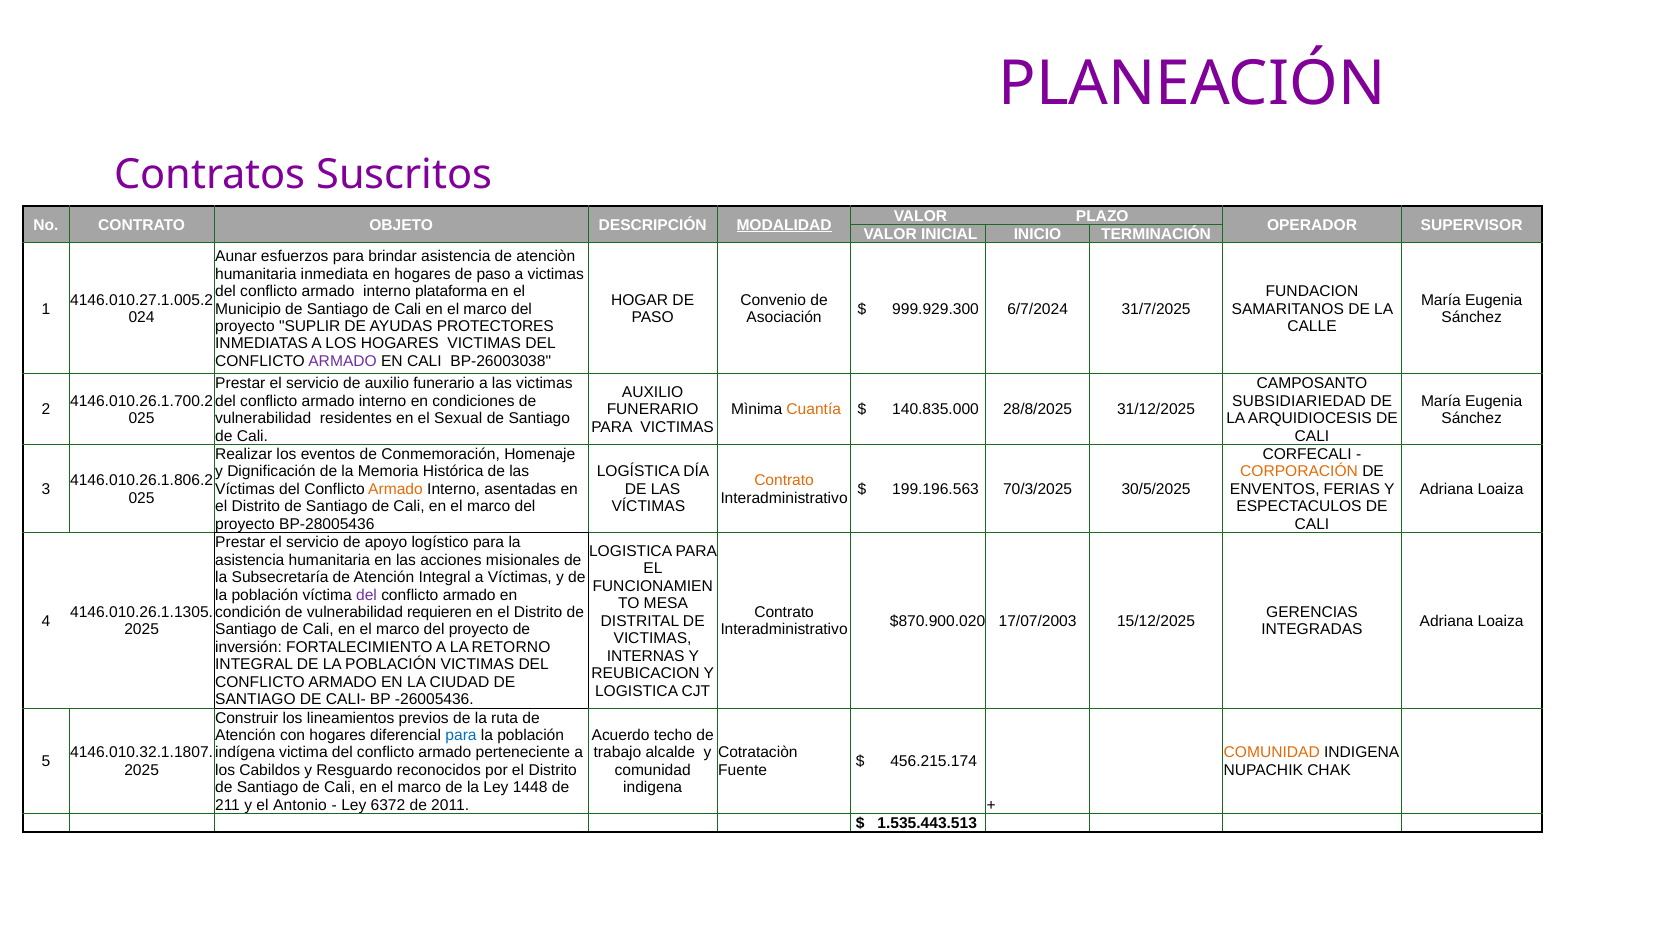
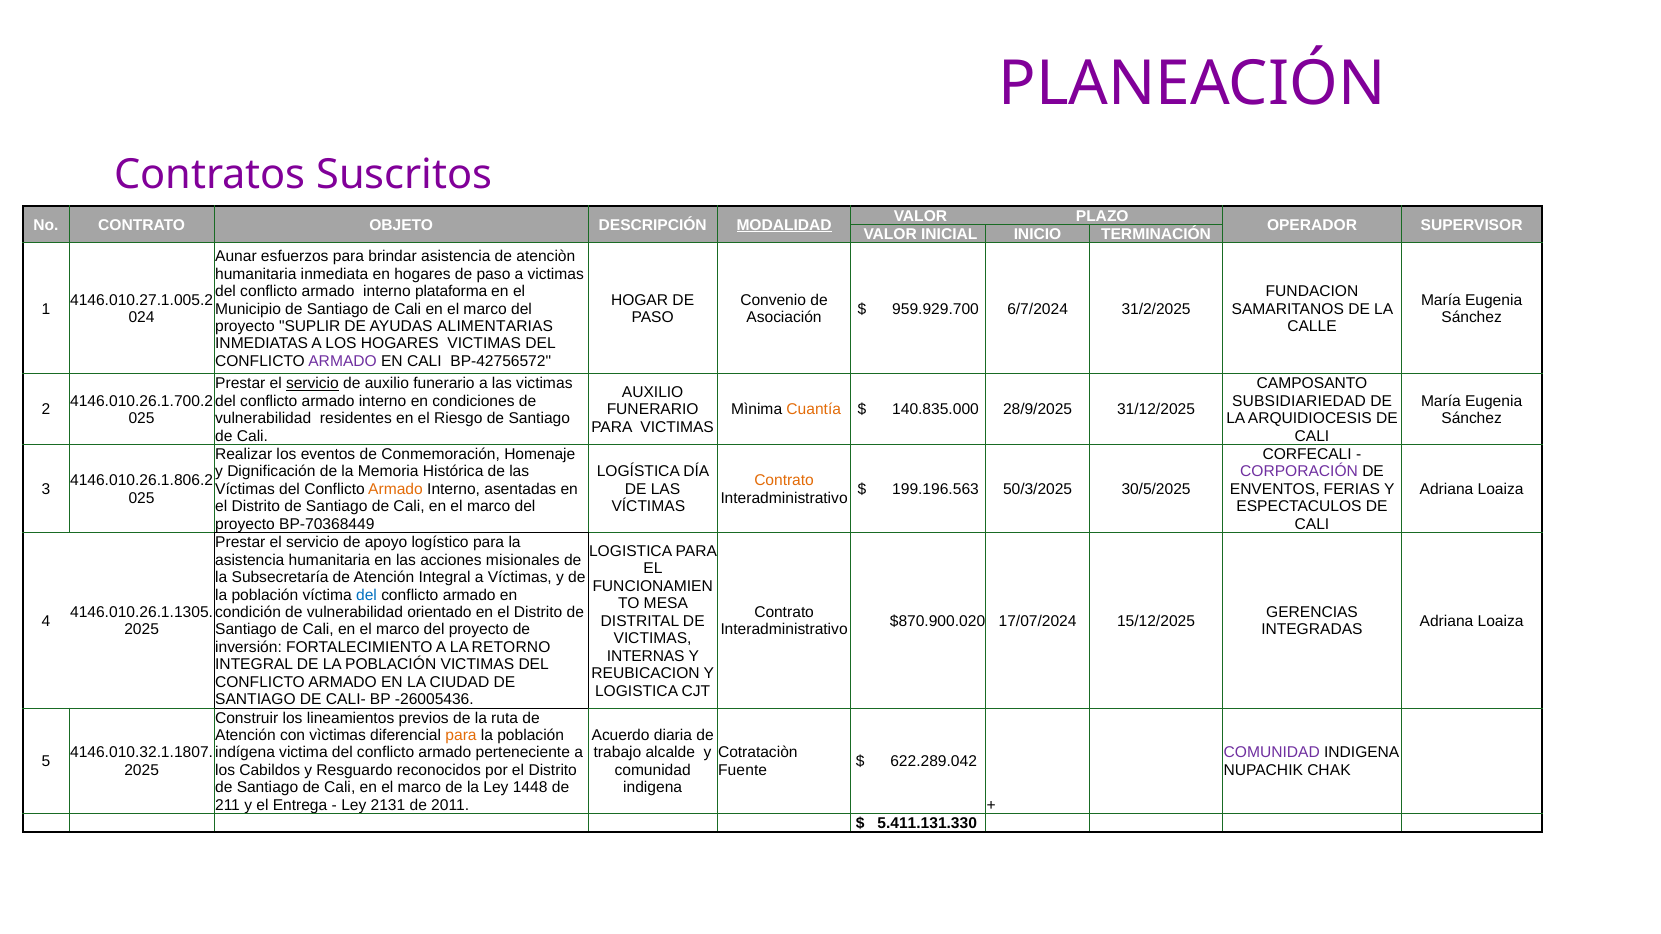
999.929.300: 999.929.300 -> 959.929.700
31/7/2025: 31/7/2025 -> 31/2/2025
PROTECTORES: PROTECTORES -> ALIMENTARIAS
BP-26003038: BP-26003038 -> BP-42756572
servicio at (312, 384) underline: none -> present
28/8/2025: 28/8/2025 -> 28/9/2025
Sexual: Sexual -> Riesgo
CORPORACIÓN colour: orange -> purple
70/3/2025: 70/3/2025 -> 50/3/2025
BP-28005436: BP-28005436 -> BP-70368449
del at (367, 595) colour: purple -> blue
requieren: requieren -> orientado
17/07/2003: 17/07/2003 -> 17/07/2024
con hogares: hogares -> vìctimas
para at (461, 736) colour: blue -> orange
techo: techo -> diaria
COMUNIDAD at (1272, 753) colour: orange -> purple
456.215.174: 456.215.174 -> 622.289.042
Antonio: Antonio -> Entrega
6372: 6372 -> 2131
1.535.443.513: 1.535.443.513 -> 5.411.131.330
